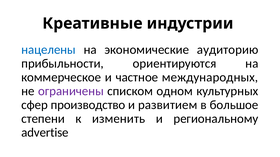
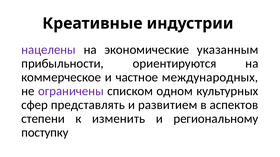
нацелены colour: blue -> purple
аудиторию: аудиторию -> указанным
производство: производство -> представлять
большое: большое -> аспектов
advertise: advertise -> поступку
